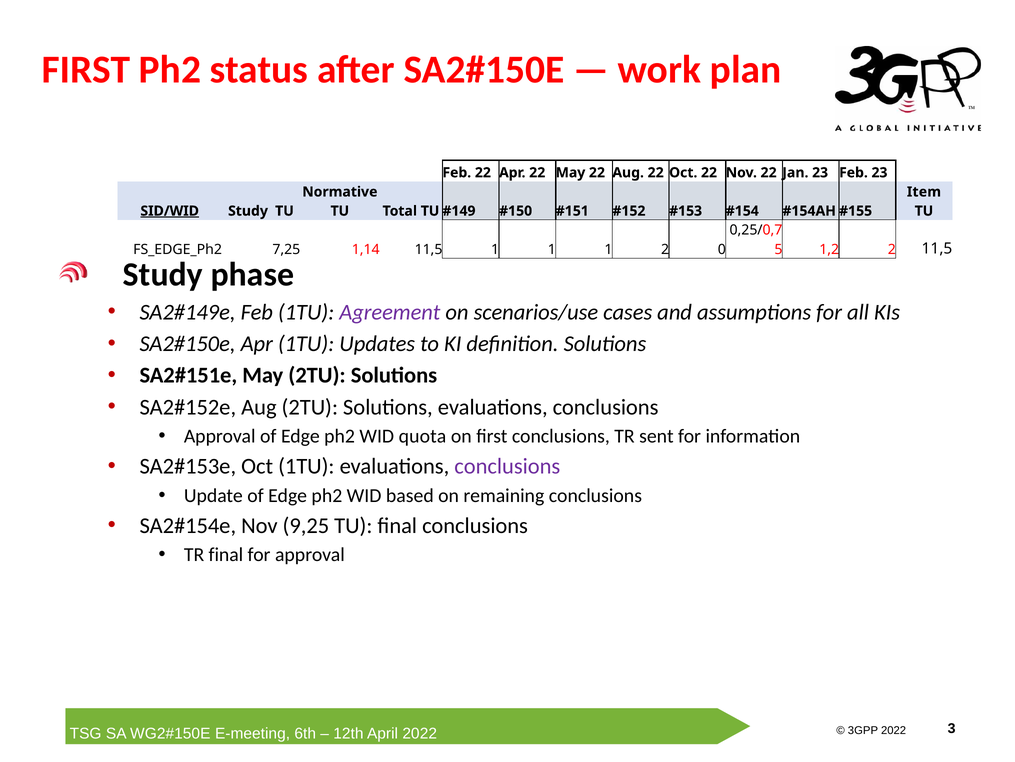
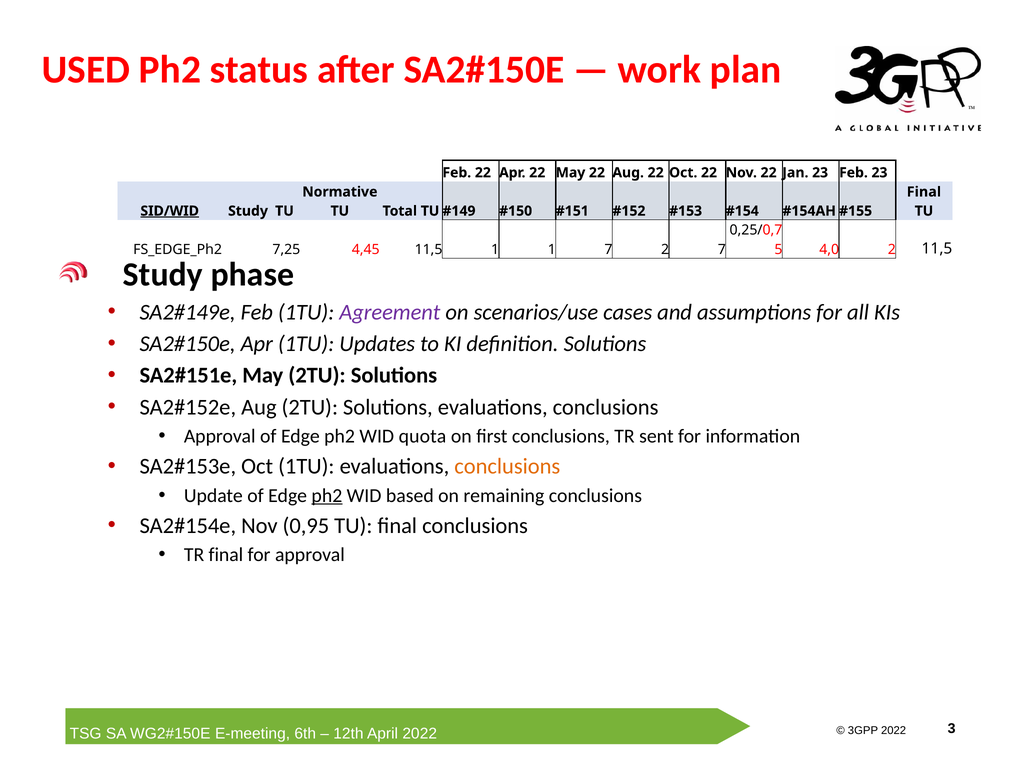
FIRST at (86, 70): FIRST -> USED
Item at (924, 192): Item -> Final
1,14: 1,14 -> 4,45
1 1 1: 1 -> 7
2 0: 0 -> 7
1,2: 1,2 -> 4,0
conclusions at (507, 466) colour: purple -> orange
ph2 at (327, 495) underline: none -> present
9,25: 9,25 -> 0,95
